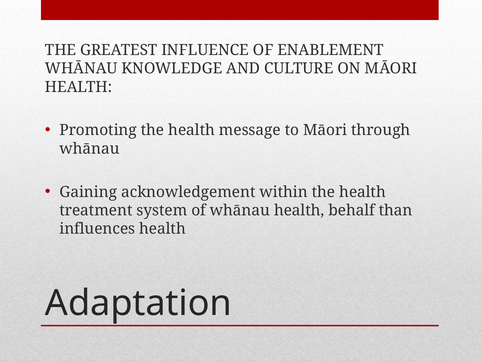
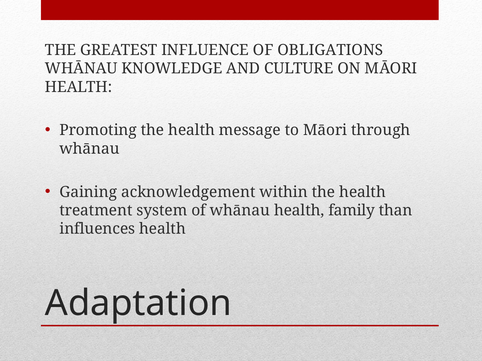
ENABLEMENT: ENABLEMENT -> OBLIGATIONS
behalf: behalf -> family
